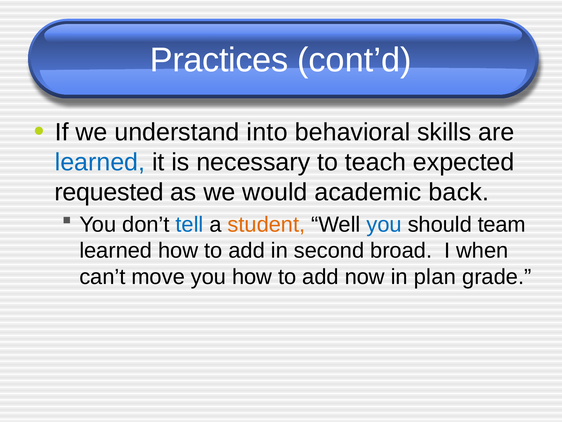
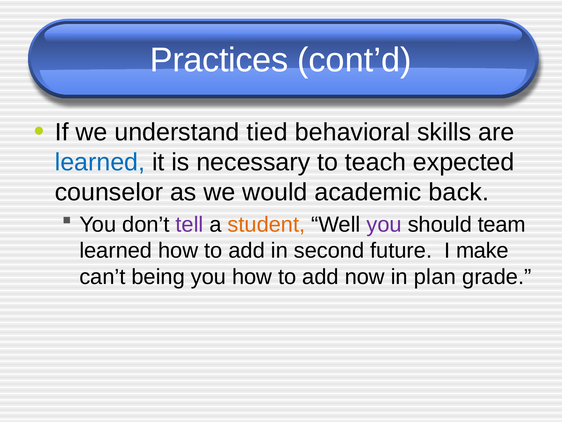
into: into -> tied
requested: requested -> counselor
tell colour: blue -> purple
you at (384, 224) colour: blue -> purple
broad: broad -> future
when: when -> make
move: move -> being
